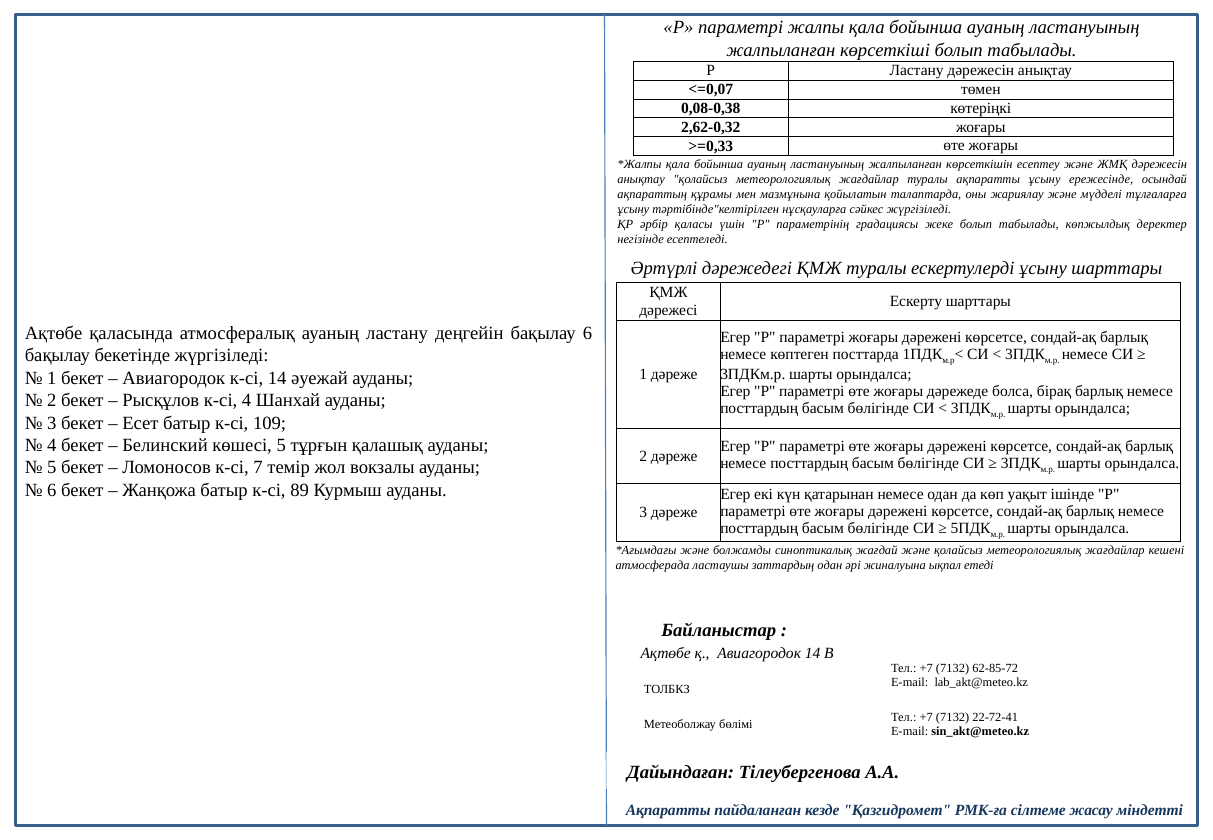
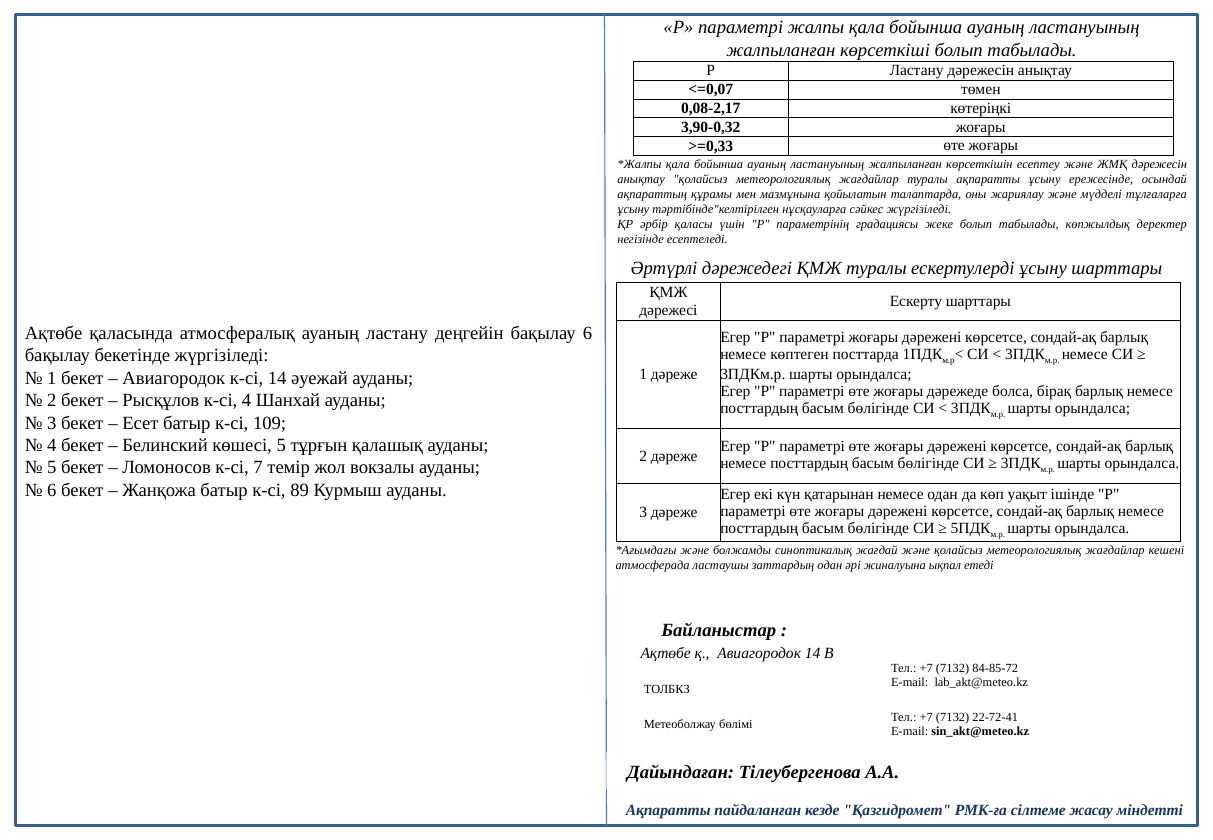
0,08-0,38: 0,08-0,38 -> 0,08-2,17
2,62-0,32: 2,62-0,32 -> 3,90-0,32
62-85-72: 62-85-72 -> 84-85-72
